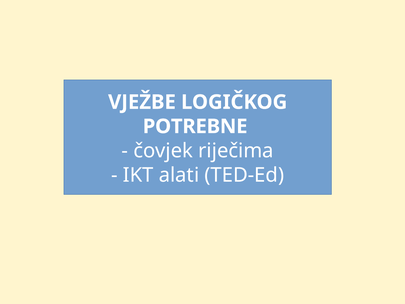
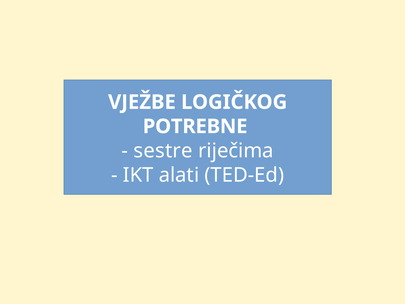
čovjek: čovjek -> sestre
